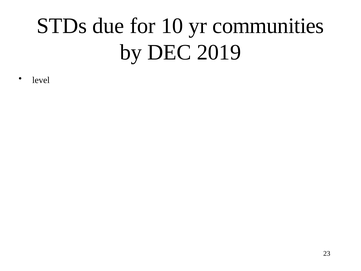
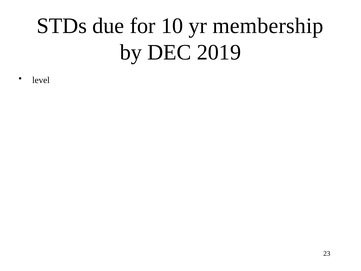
communities: communities -> membership
